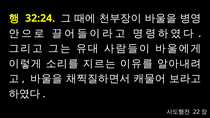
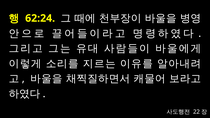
32:24: 32:24 -> 62:24
